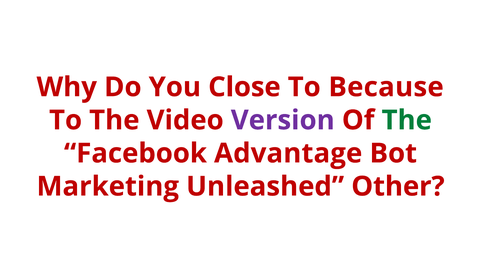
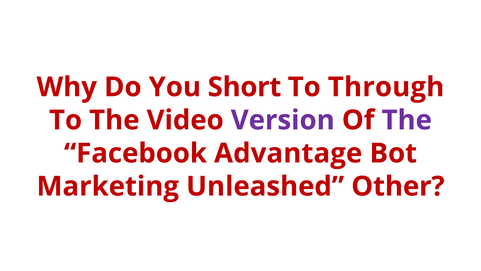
Close: Close -> Short
Because: Because -> Through
The at (407, 120) colour: green -> purple
